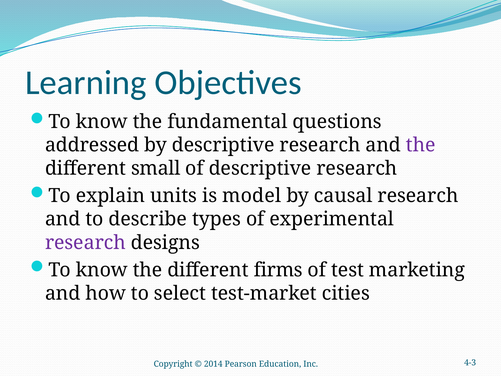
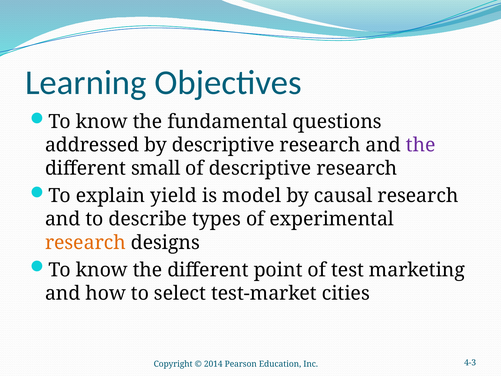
units: units -> yield
research at (85, 242) colour: purple -> orange
firms: firms -> point
